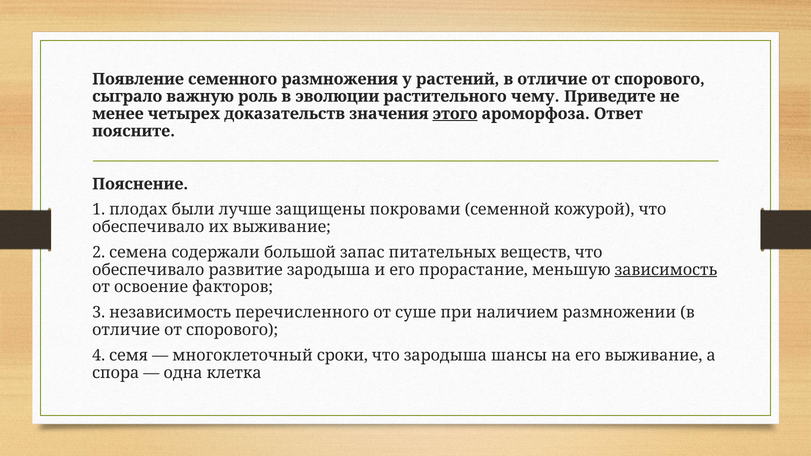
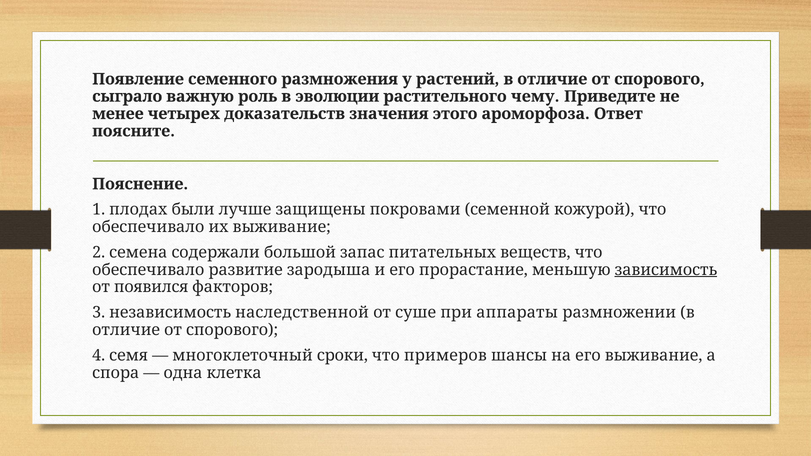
этого underline: present -> none
освоение: освоение -> появился
перечисленного: перечисленного -> наследственной
наличием: наличием -> аппараты
что зародыша: зародыша -> примеров
